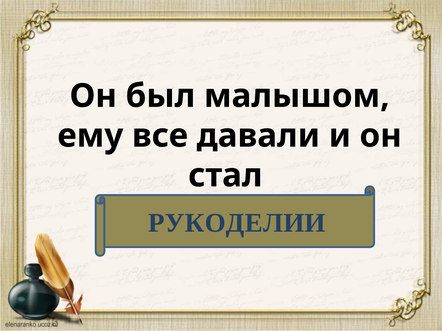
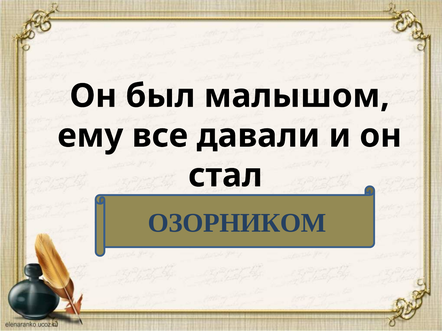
РУКОДЕЛИИ: РУКОДЕЛИИ -> ОЗОРНИКОМ
